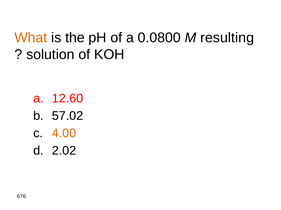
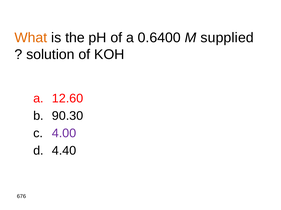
0.0800: 0.0800 -> 0.6400
resulting: resulting -> supplied
57.02: 57.02 -> 90.30
4.00 colour: orange -> purple
2.02: 2.02 -> 4.40
